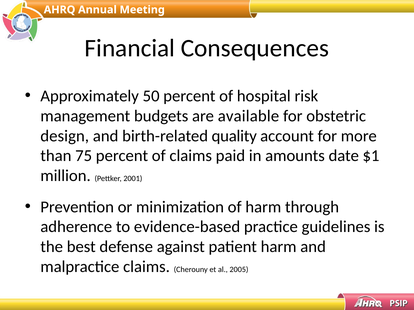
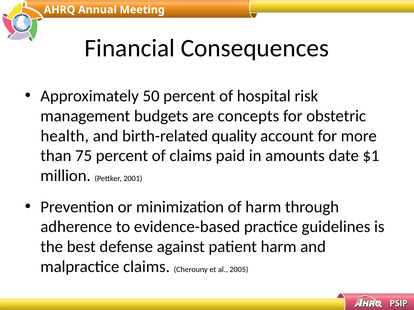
available: available -> concepts
design: design -> health
